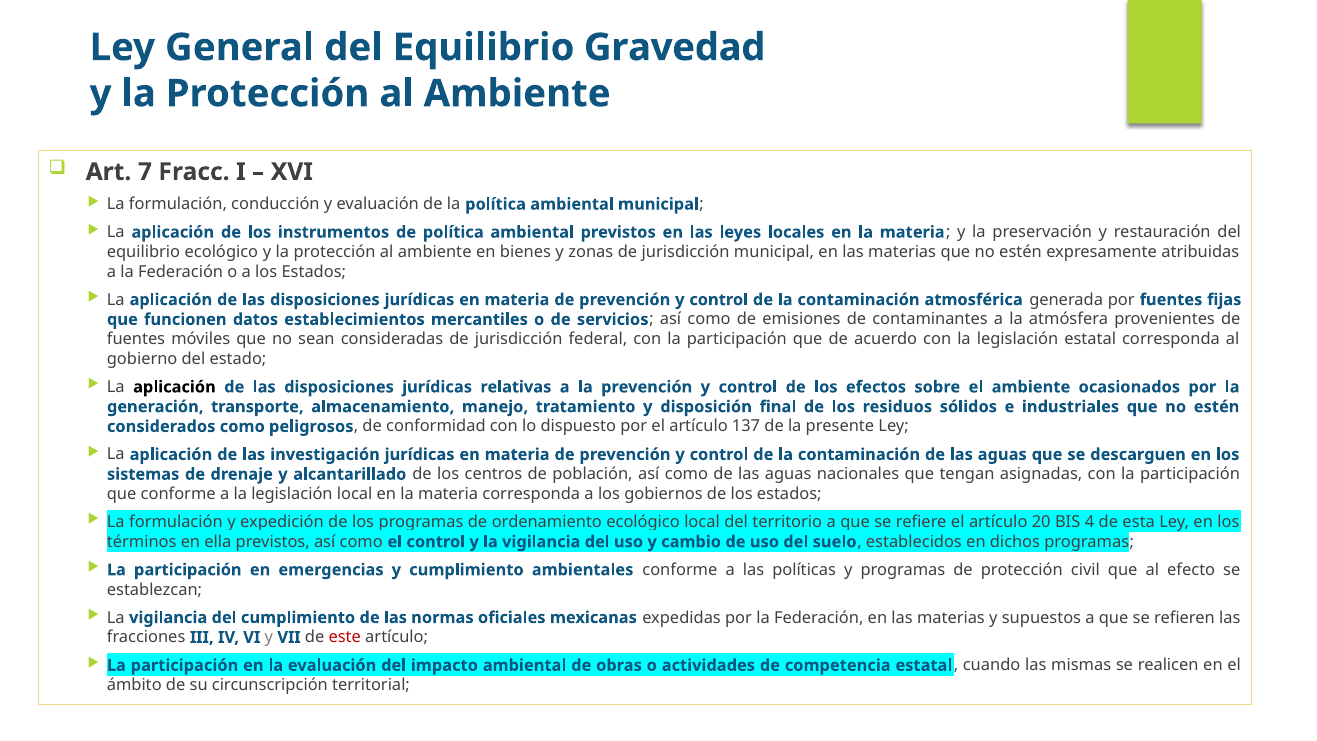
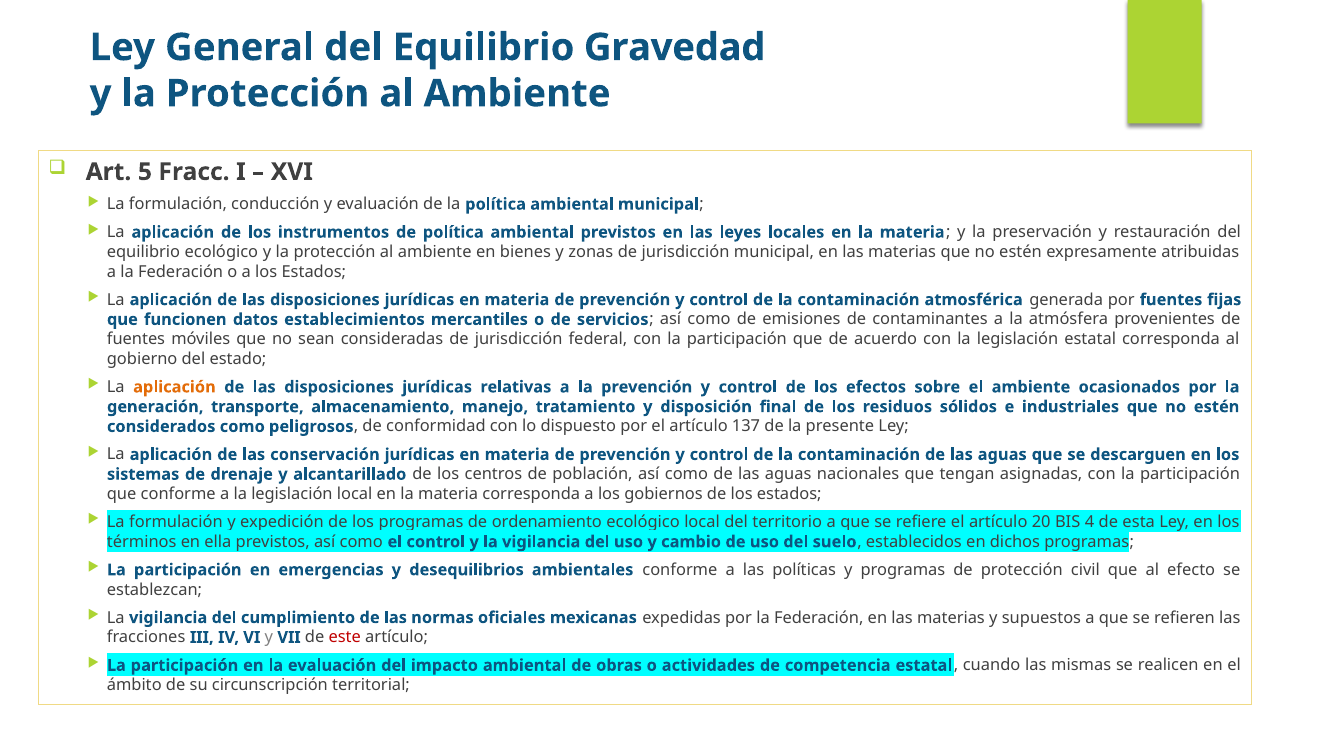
7: 7 -> 5
aplicación at (174, 387) colour: black -> orange
investigación: investigación -> conservación
y cumplimiento: cumplimiento -> desequilibrios
